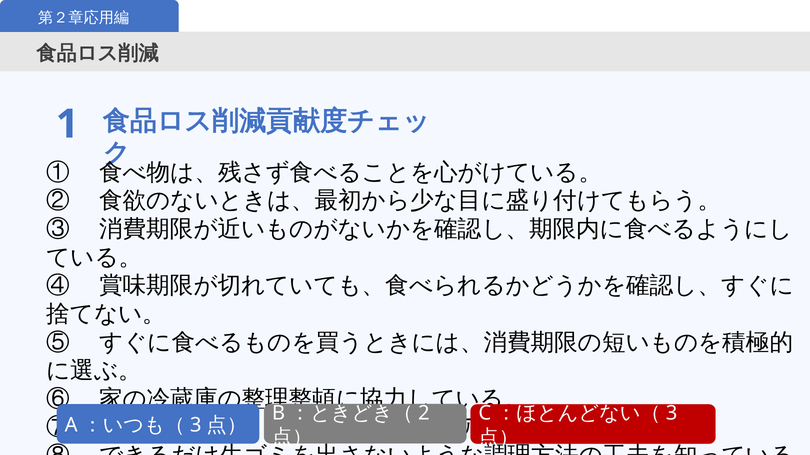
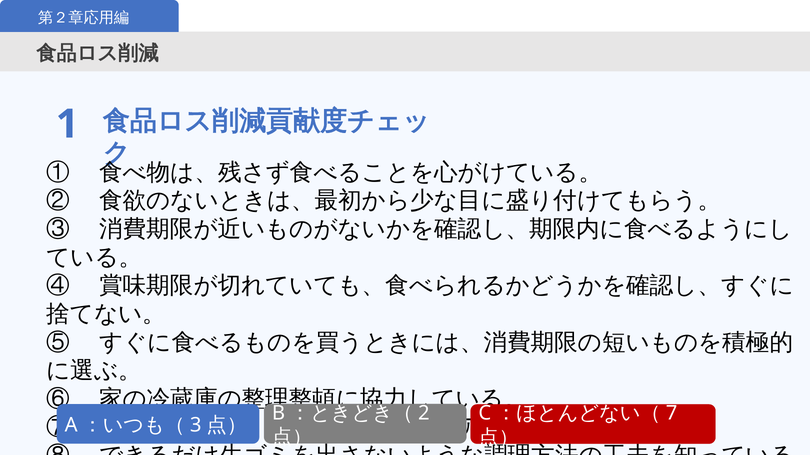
3 at (672, 414): 3 -> 7
